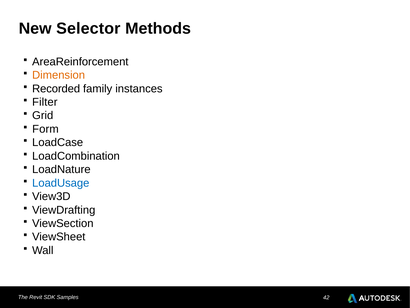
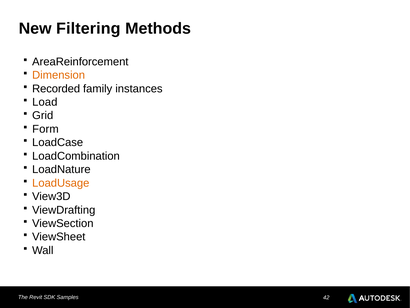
Selector: Selector -> Filtering
Filter: Filter -> Load
LoadUsage colour: blue -> orange
